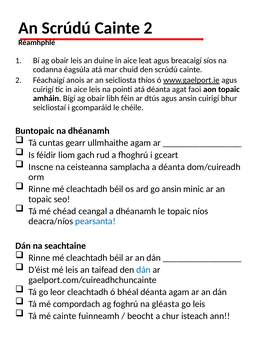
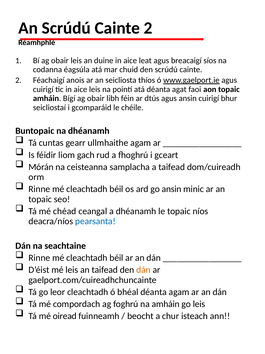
Inscne: Inscne -> Mórán
a déanta: déanta -> taifead
dán at (144, 269) colour: blue -> orange
na gléasta: gléasta -> amháin
mé cainte: cainte -> oiread
